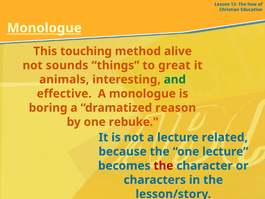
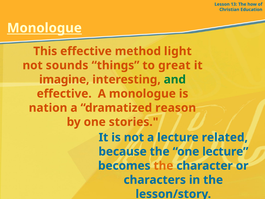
This touching: touching -> effective
alive: alive -> light
animals: animals -> imagine
boring: boring -> nation
rebuke: rebuke -> stories
the at (163, 166) colour: red -> orange
